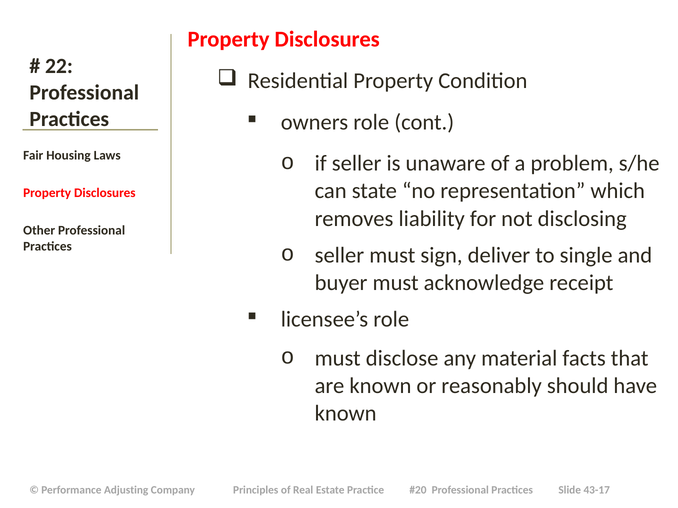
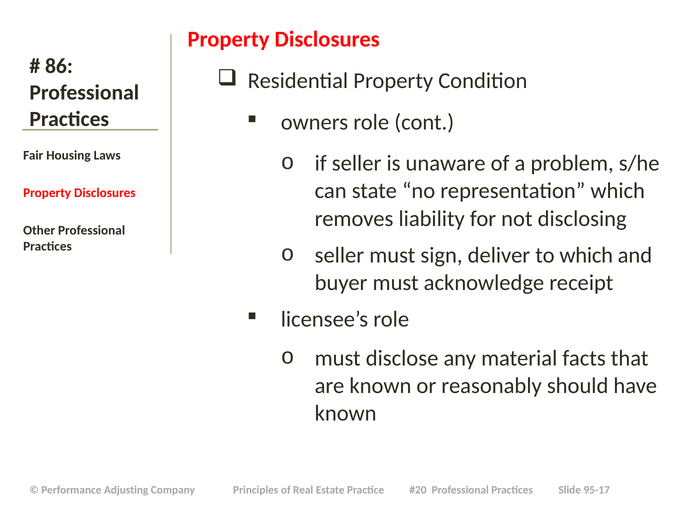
22: 22 -> 86
to single: single -> which
43-17: 43-17 -> 95-17
